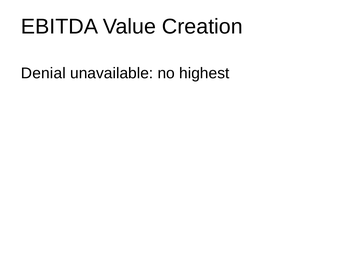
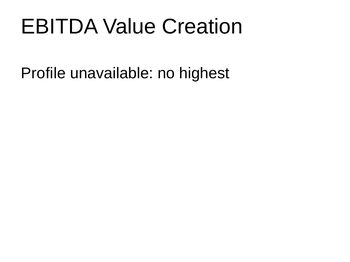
Denial: Denial -> Profile
